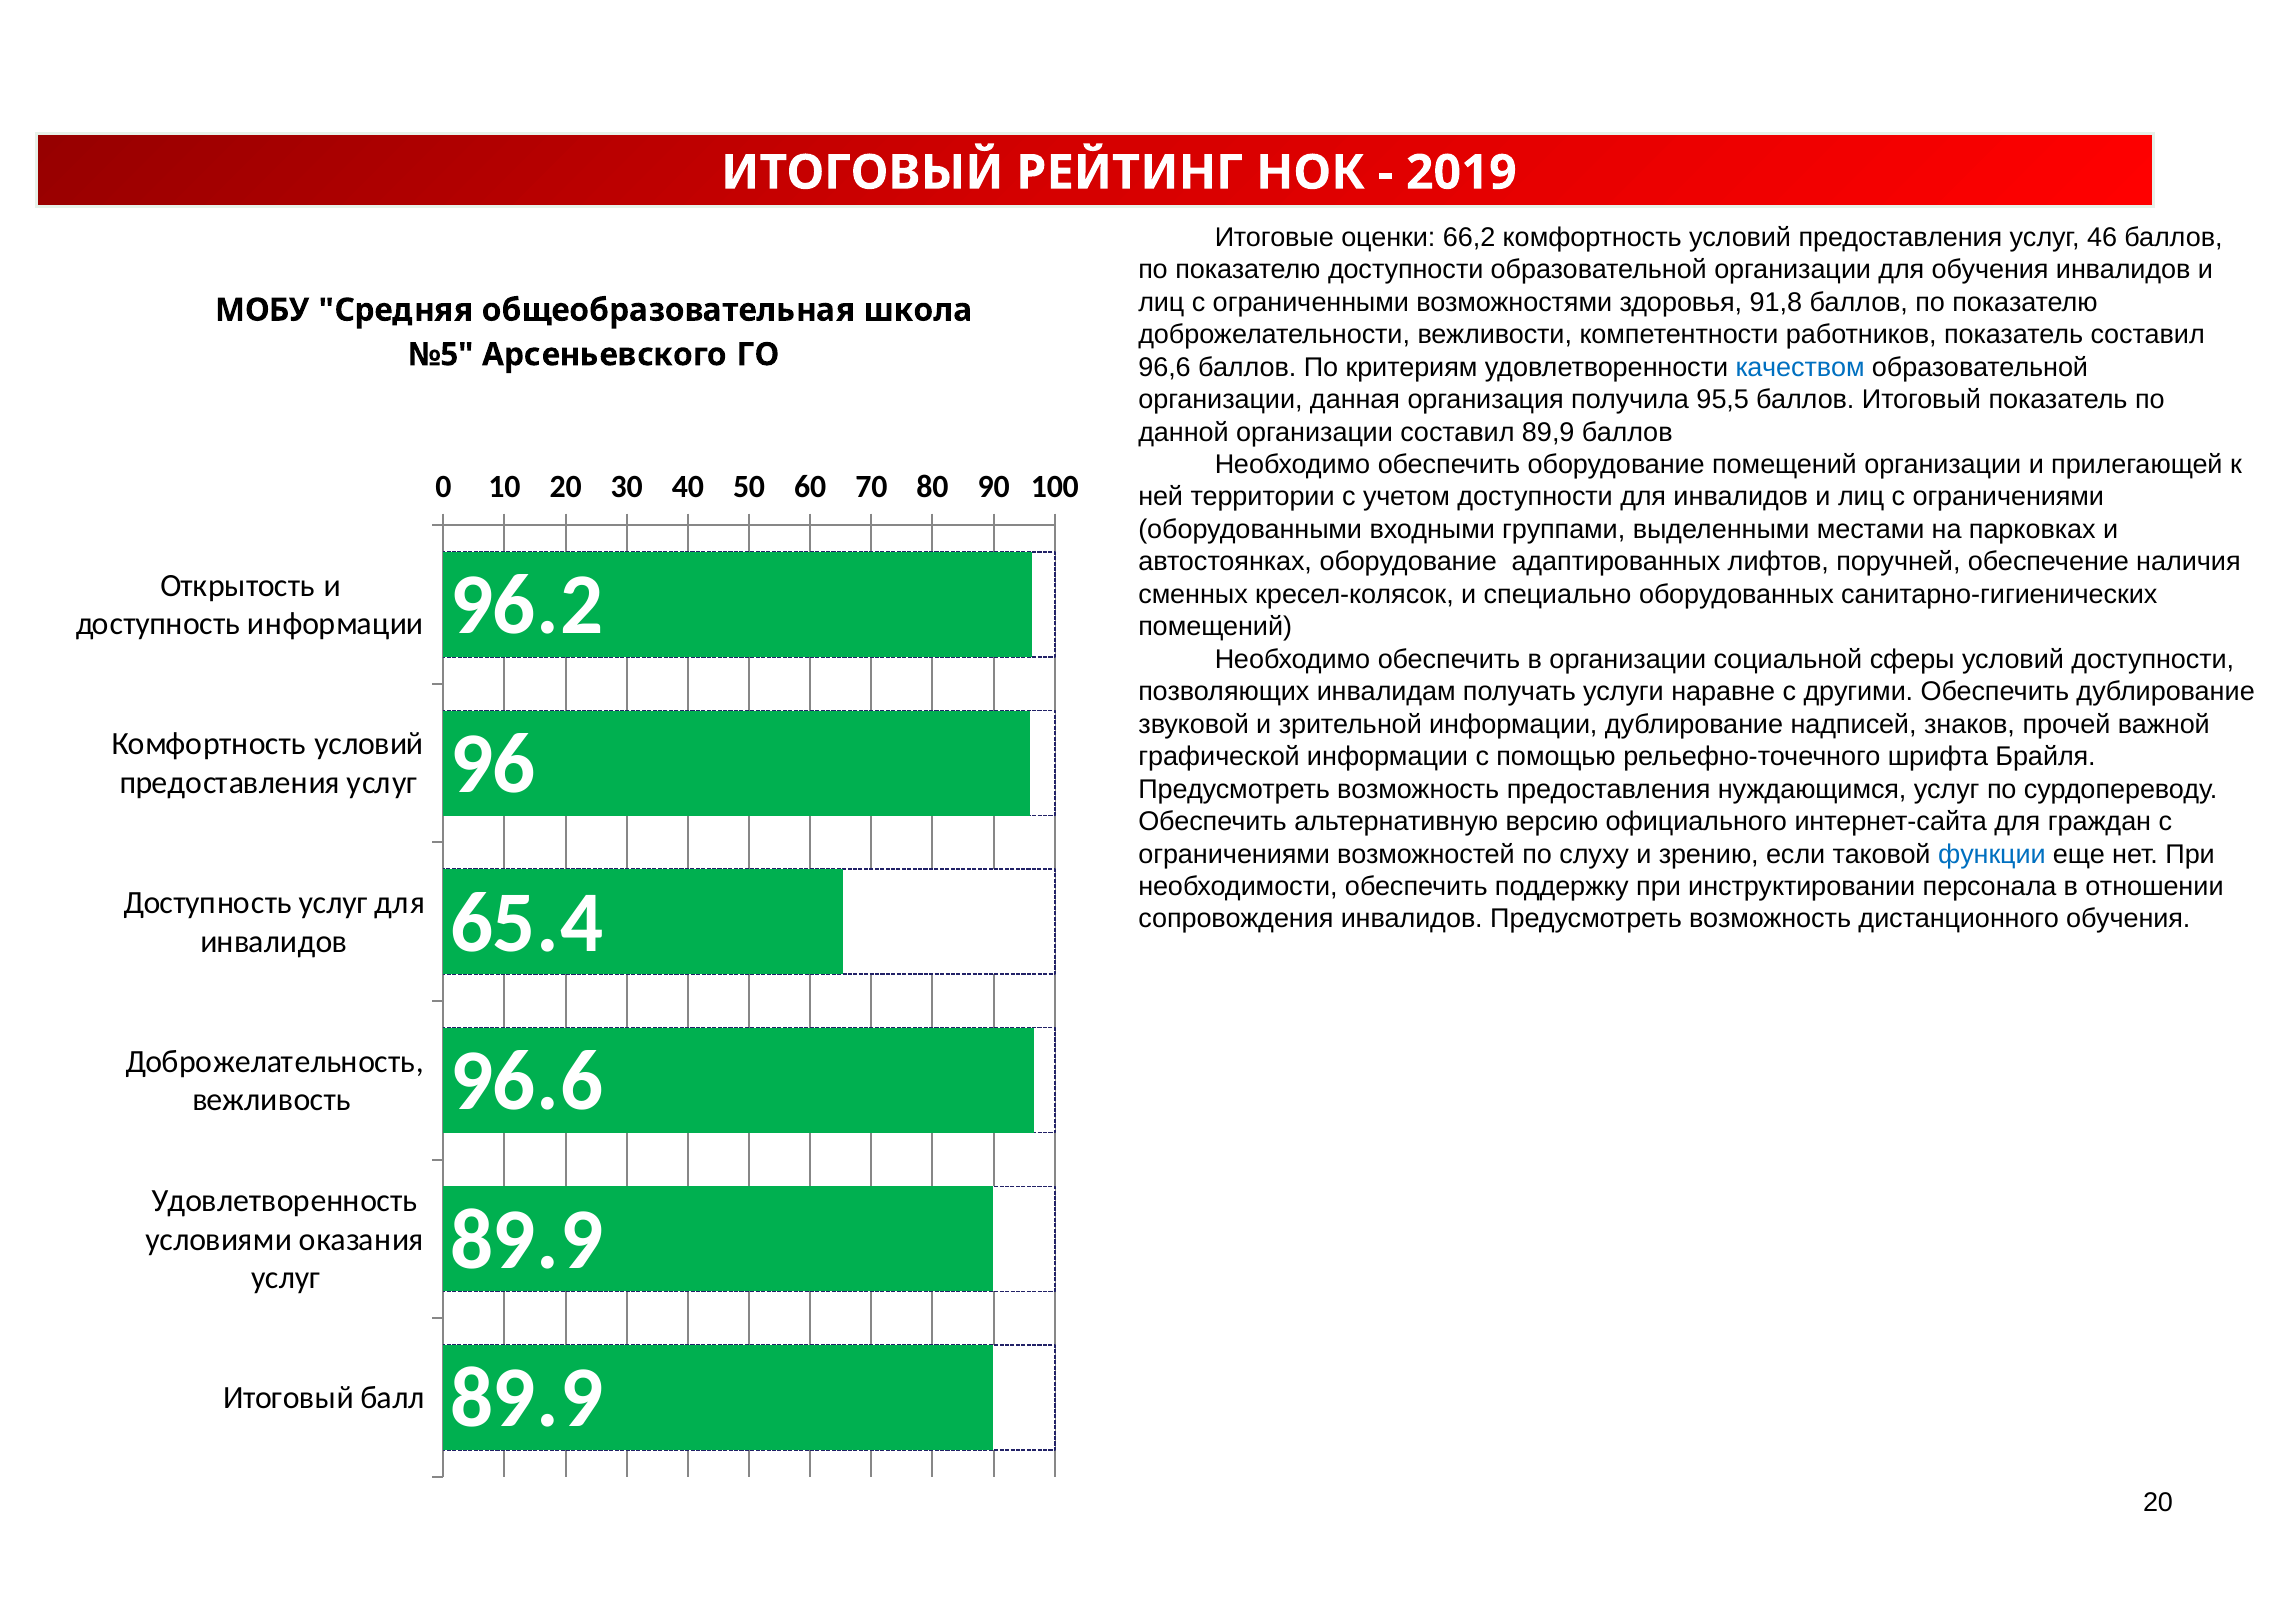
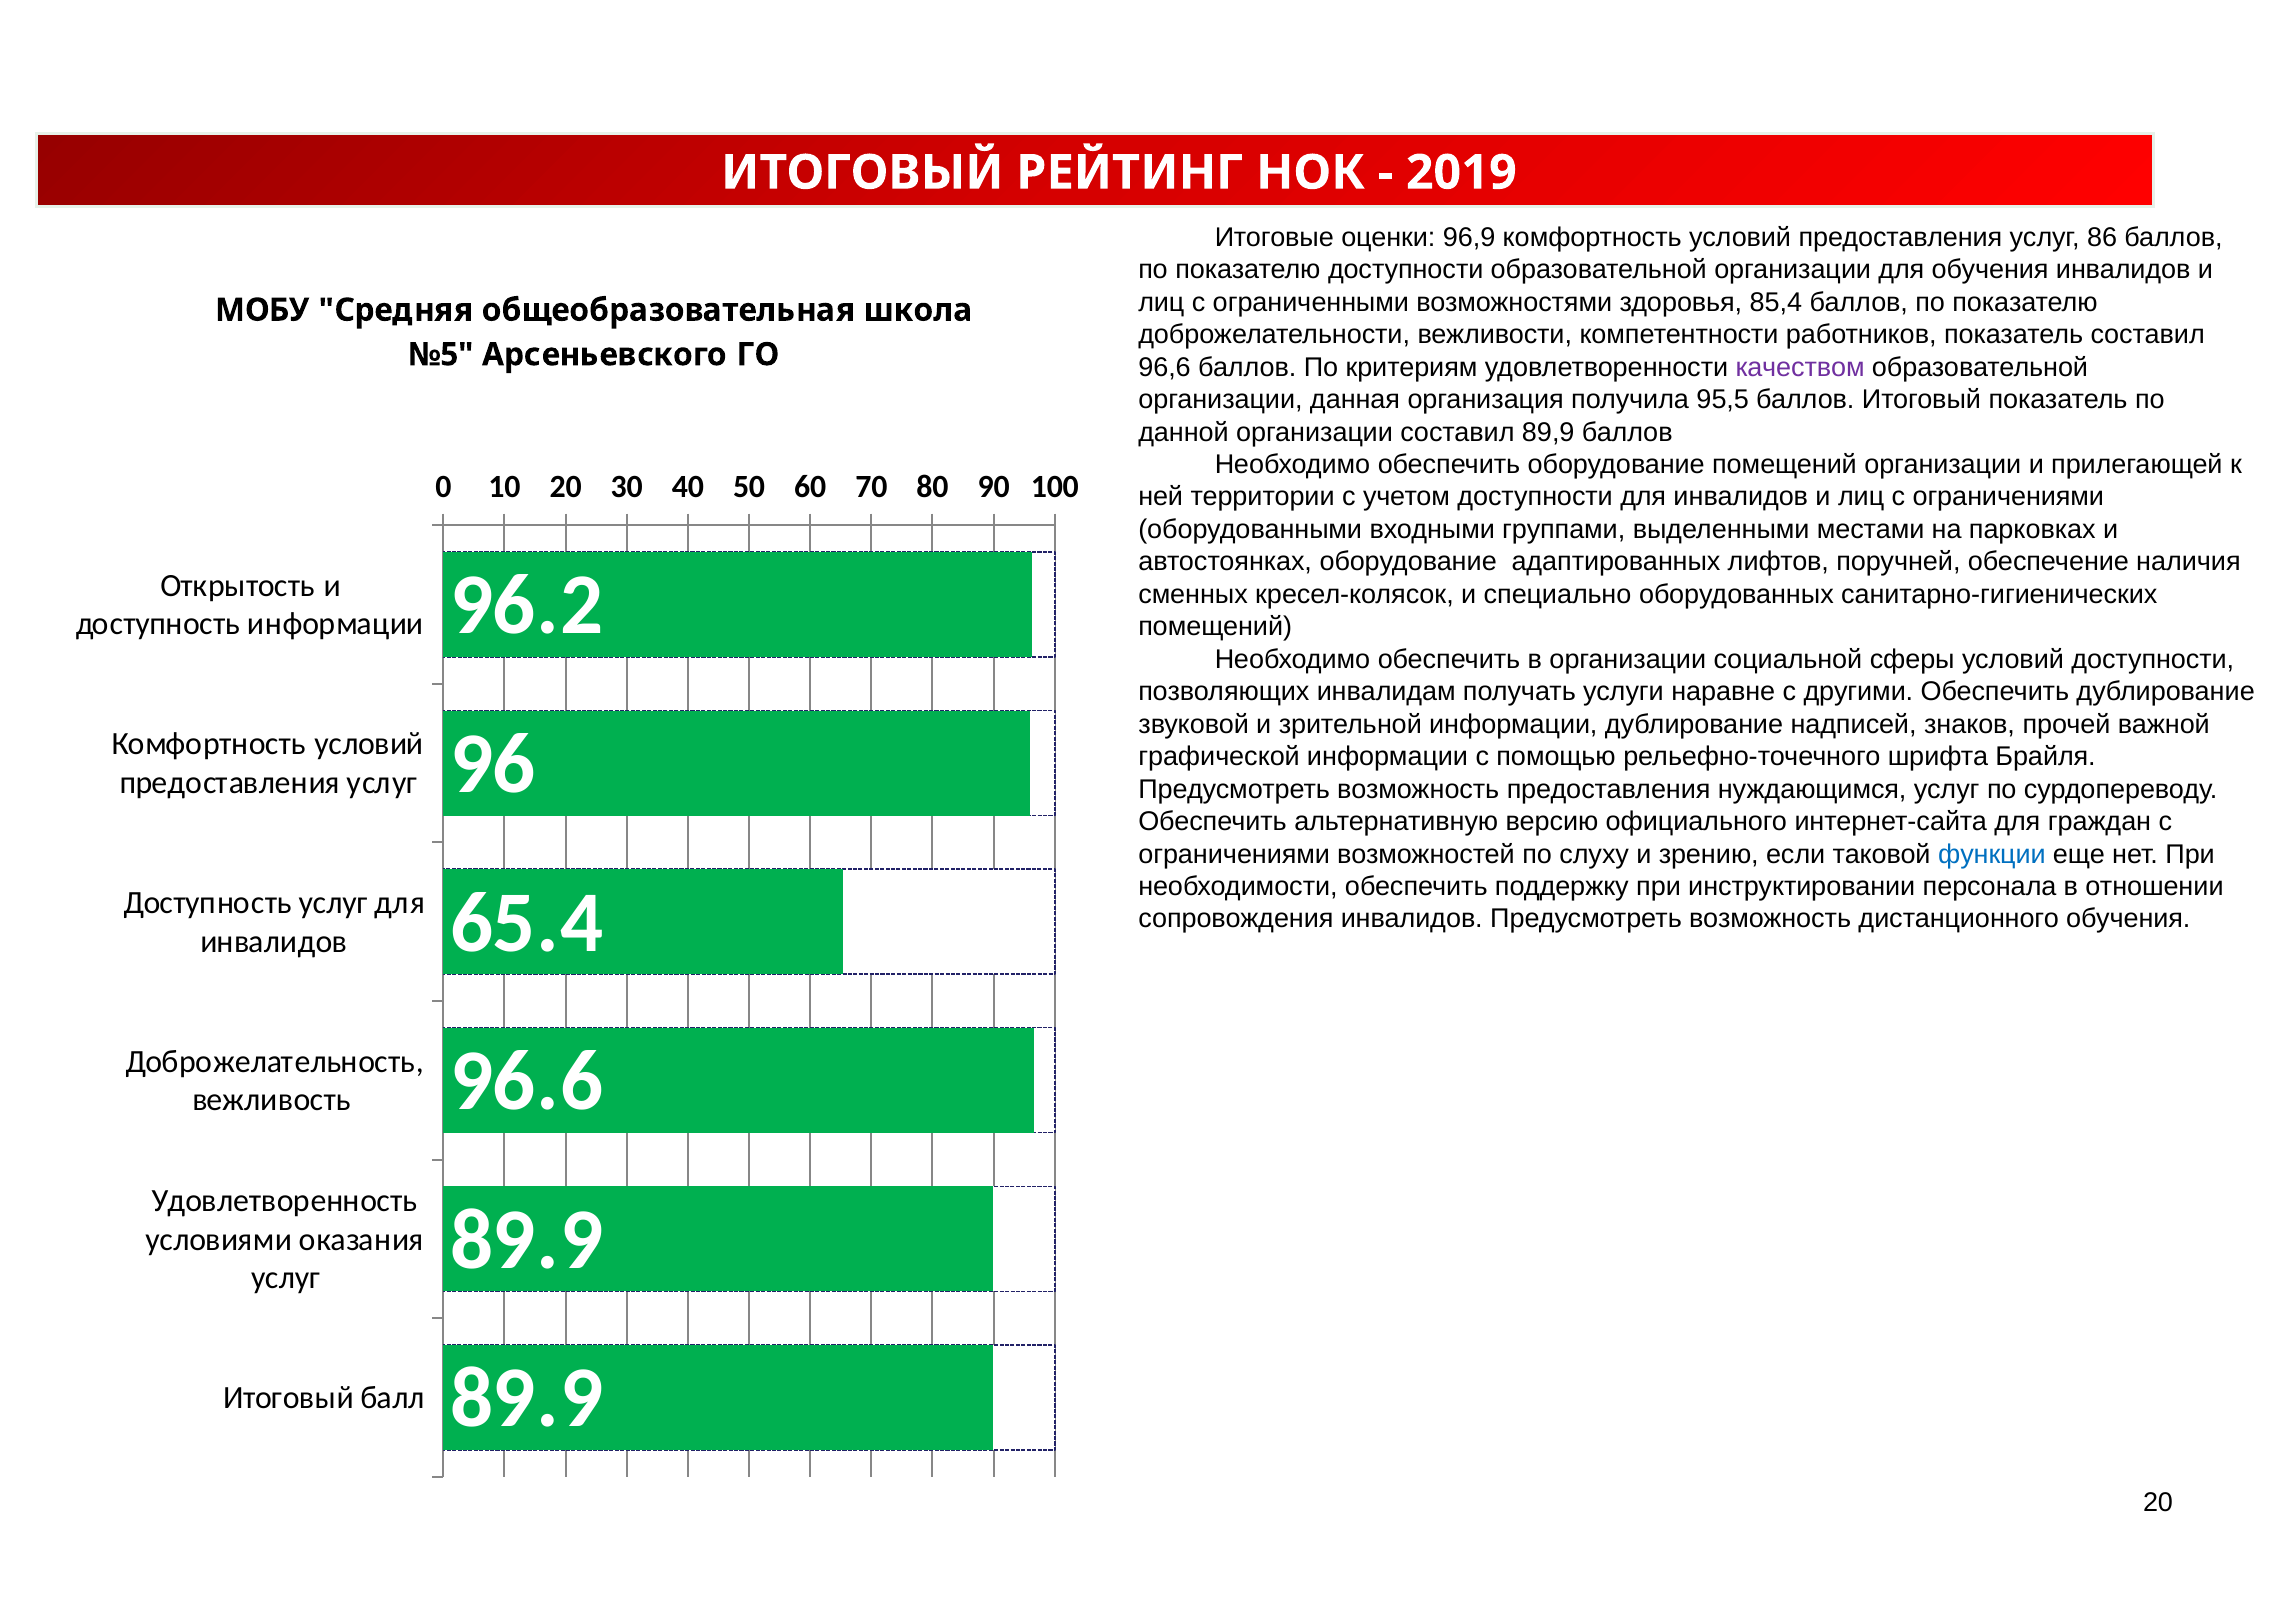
66,2: 66,2 -> 96,9
46: 46 -> 86
91,8: 91,8 -> 85,4
качеством colour: blue -> purple
